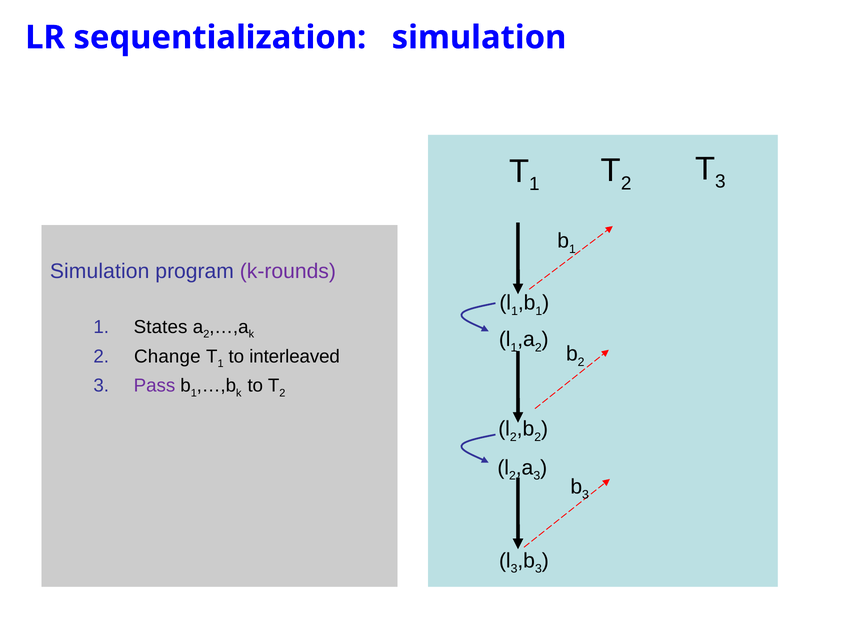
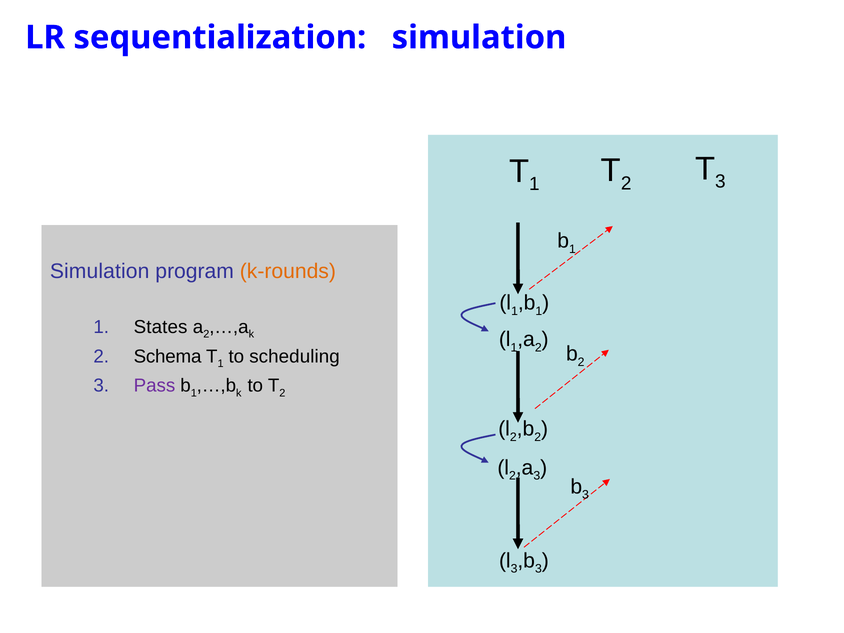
k-rounds colour: purple -> orange
Change: Change -> Schema
interleaved: interleaved -> scheduling
